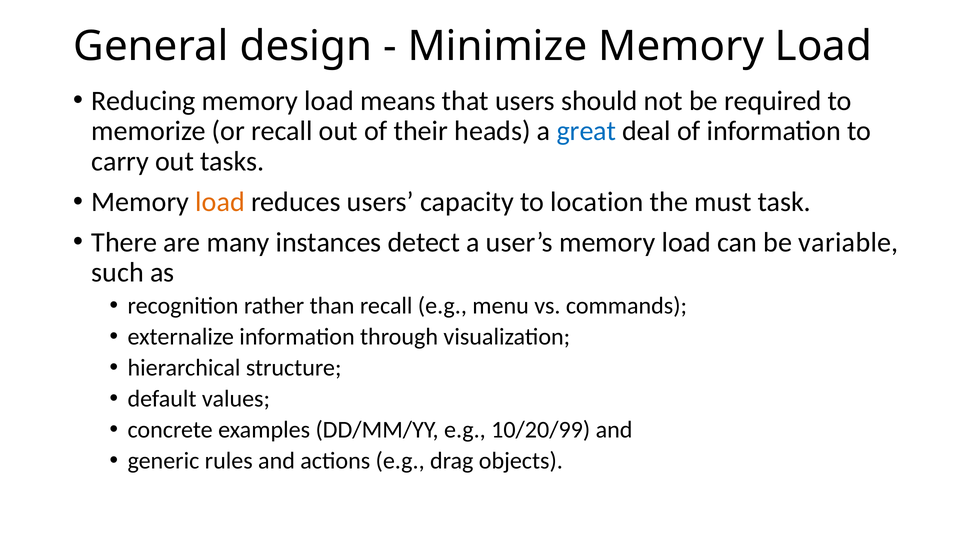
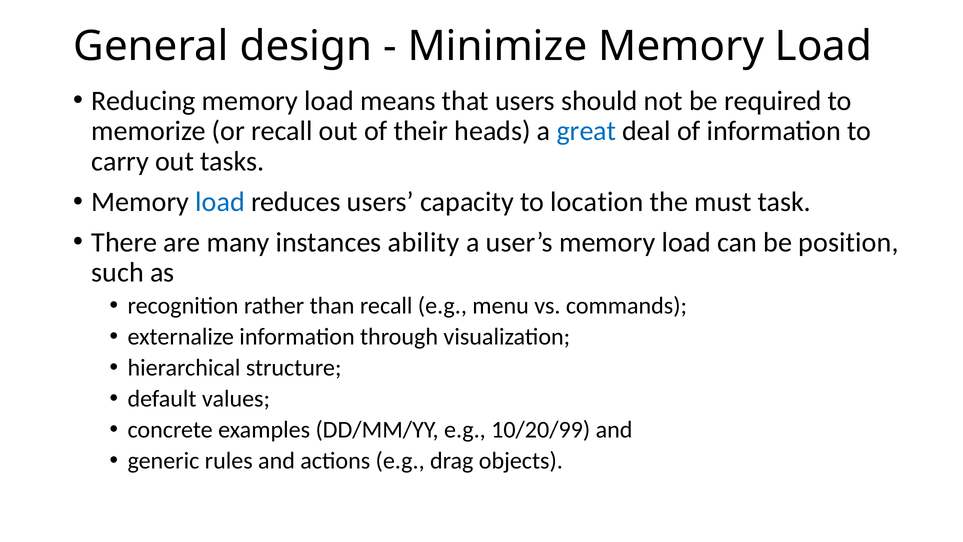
load at (220, 202) colour: orange -> blue
detect: detect -> ability
variable: variable -> position
